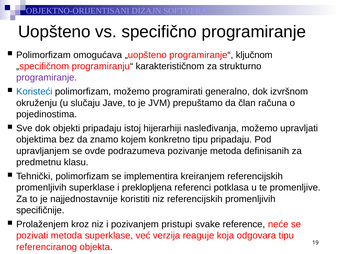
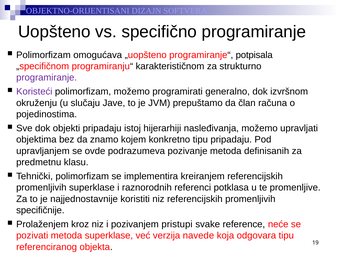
ključnom: ključnom -> potpisala
Koristeći colour: blue -> purple
preklopljena: preklopljena -> raznorodnih
reaguje: reaguje -> navede
